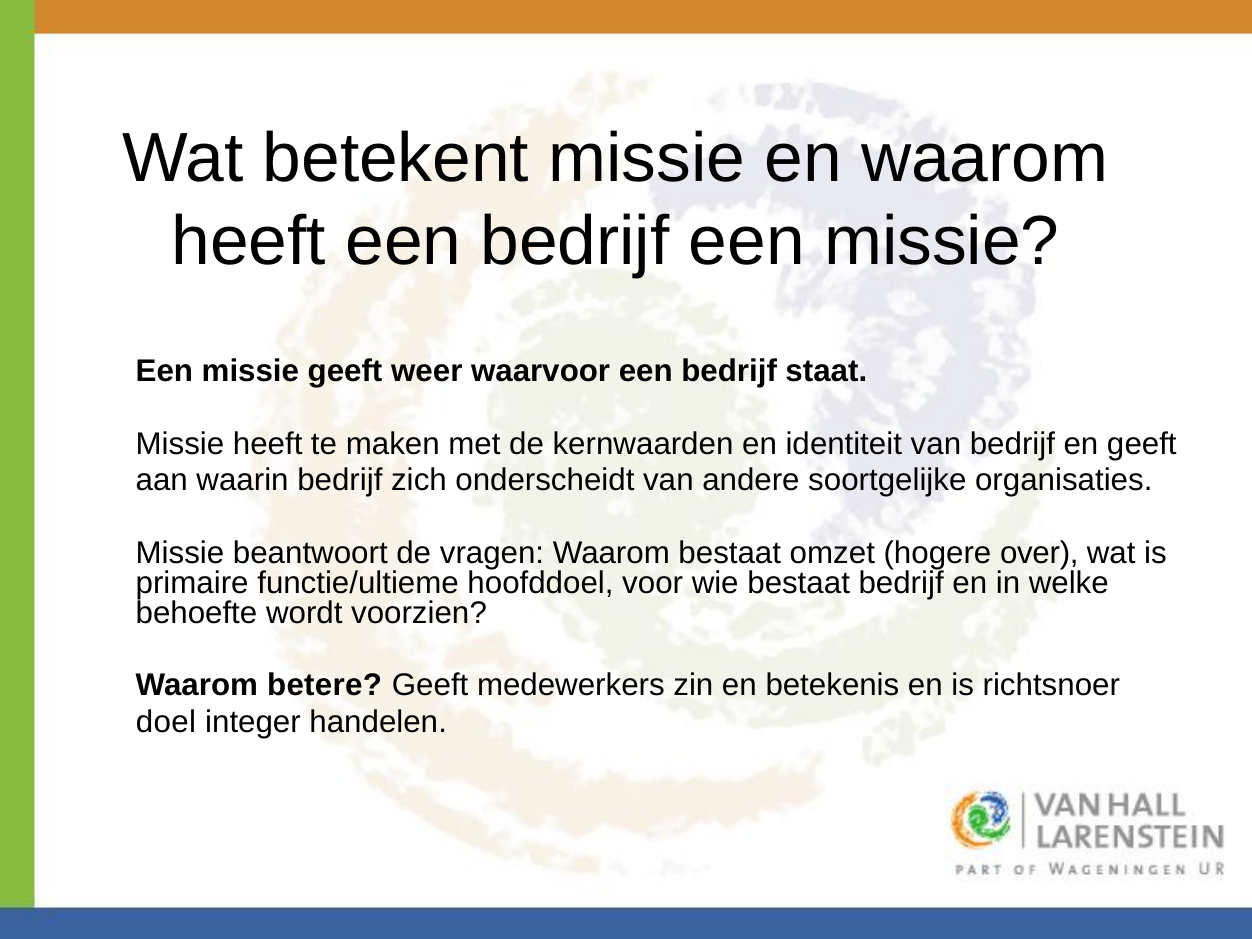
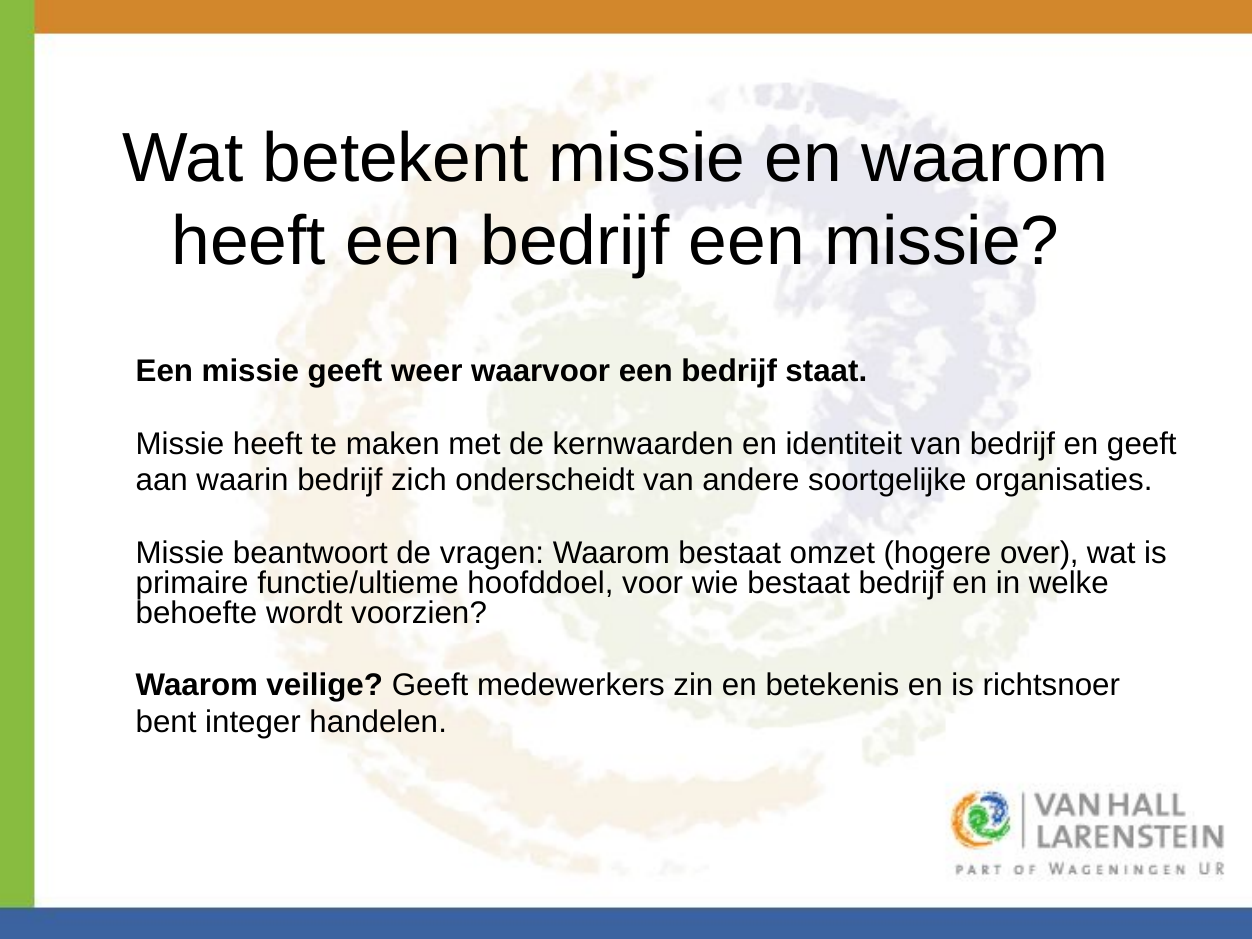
betere: betere -> veilige
doel: doel -> bent
